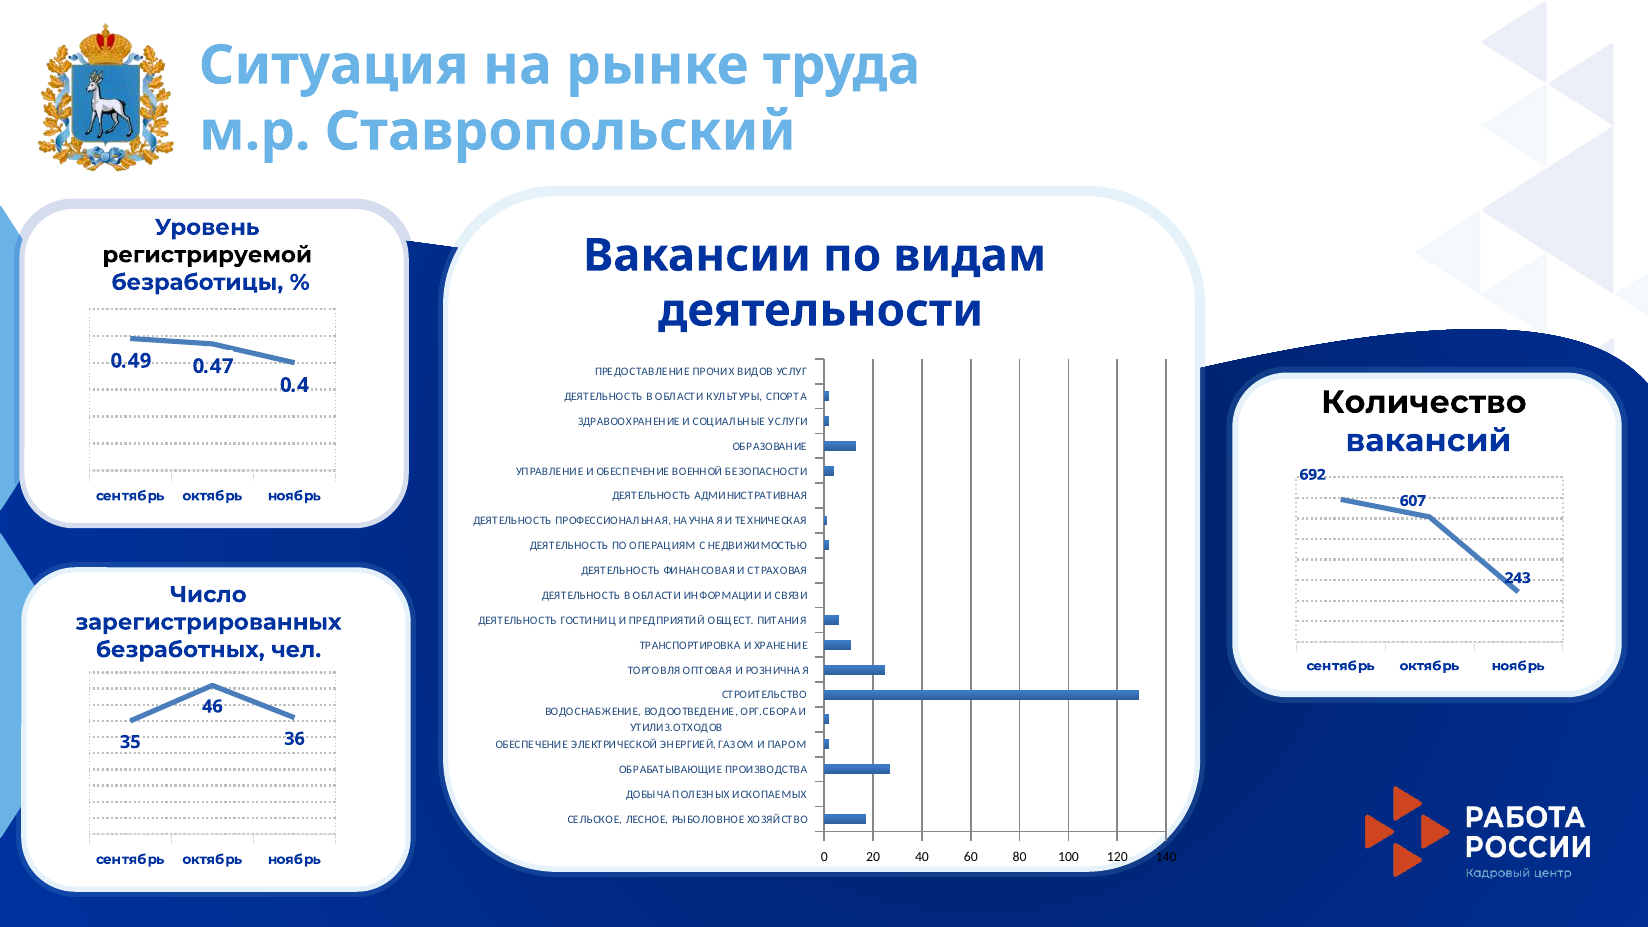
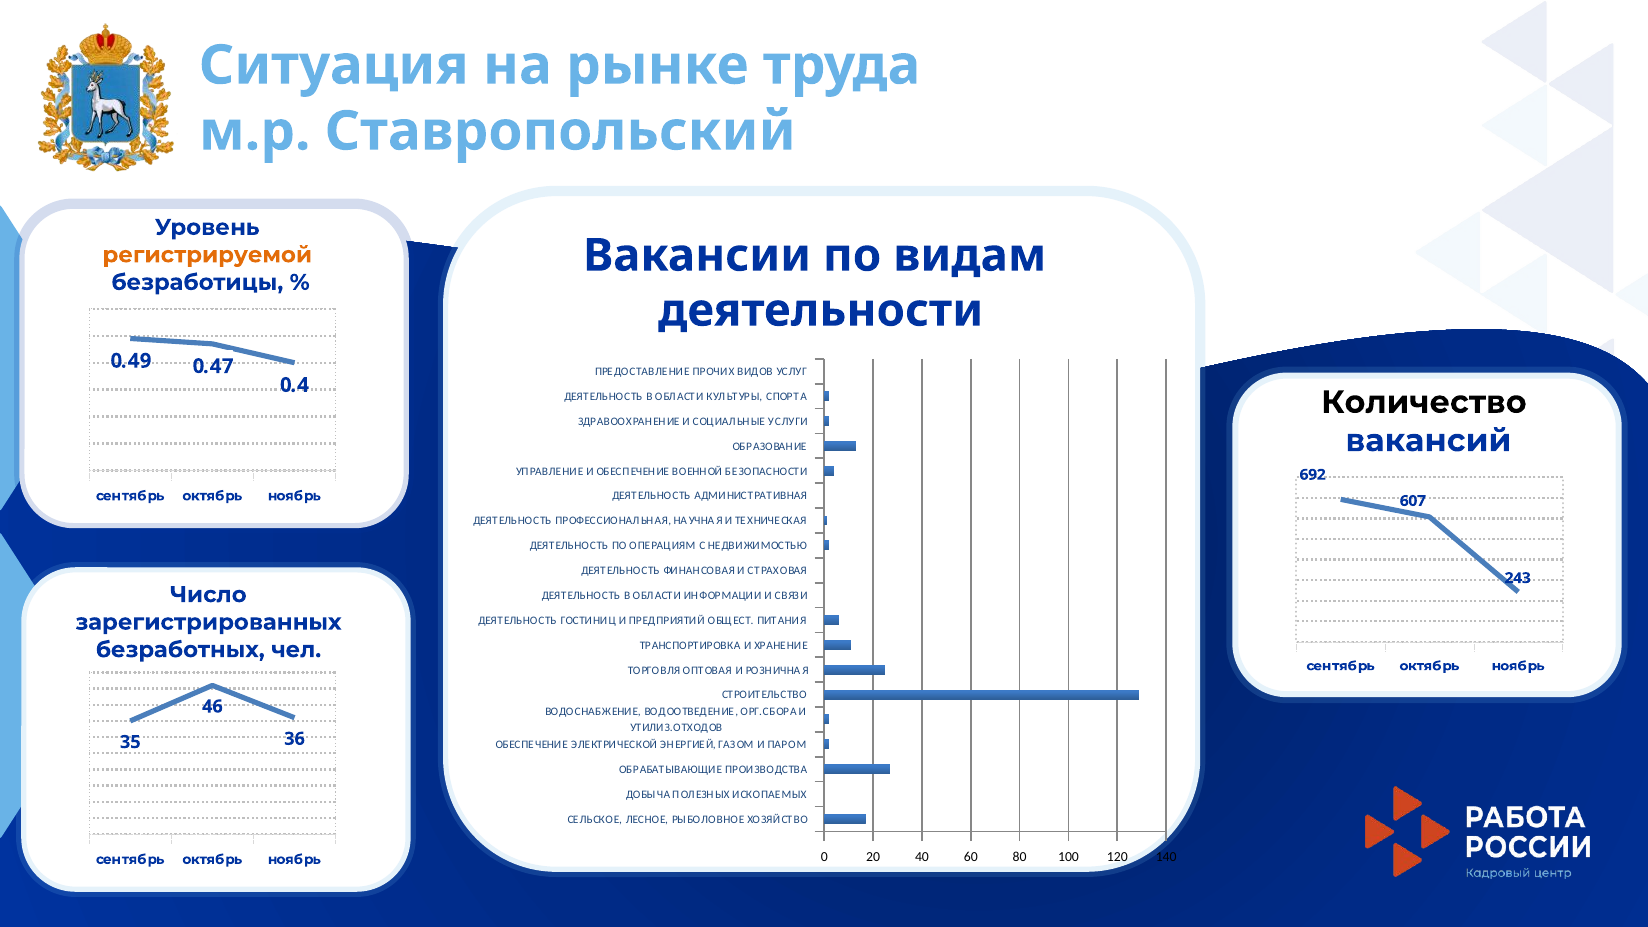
регистрируемой colour: black -> orange
